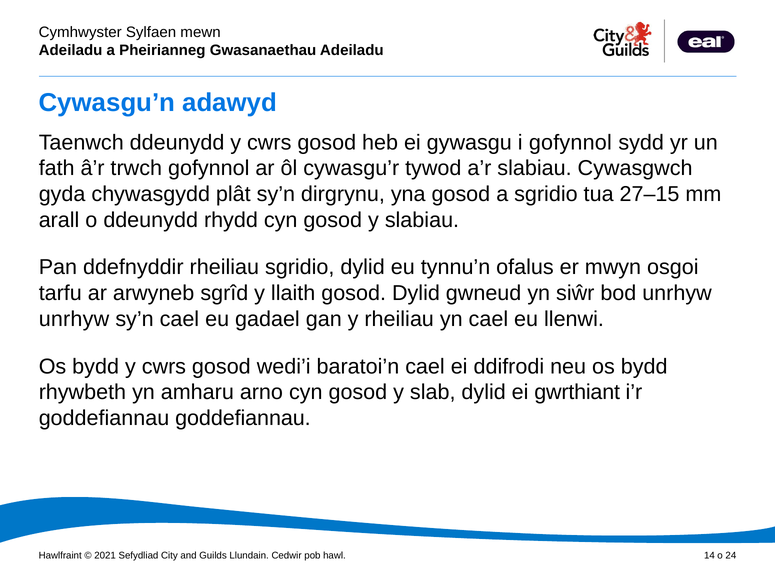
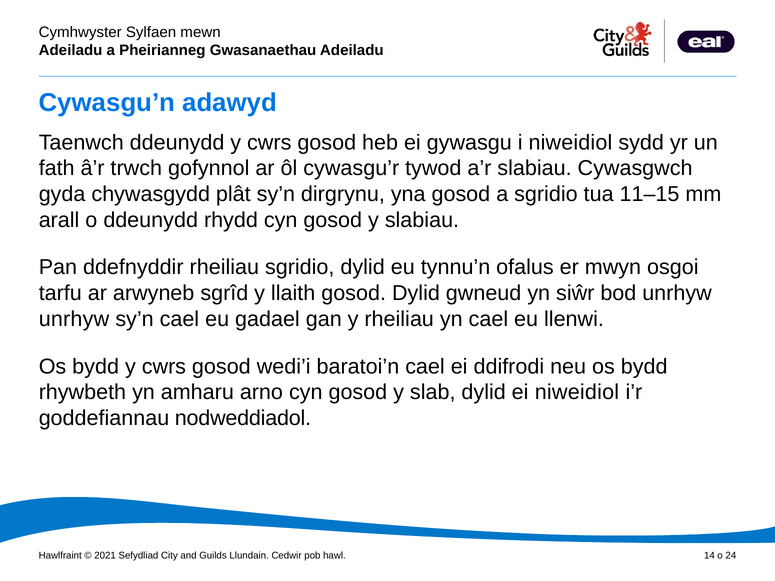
i gofynnol: gofynnol -> niweidiol
27–15: 27–15 -> 11–15
ei gwrthiant: gwrthiant -> niweidiol
goddefiannau goddefiannau: goddefiannau -> nodweddiadol
